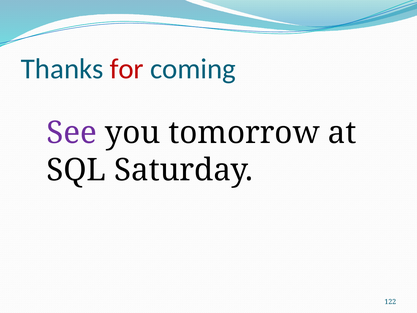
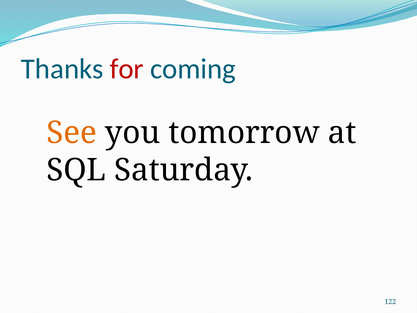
See colour: purple -> orange
